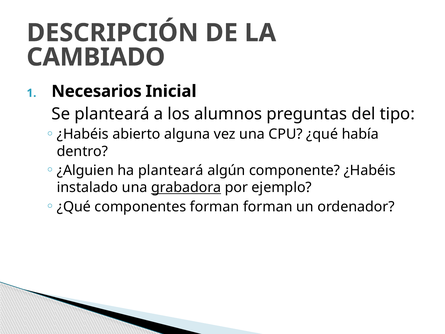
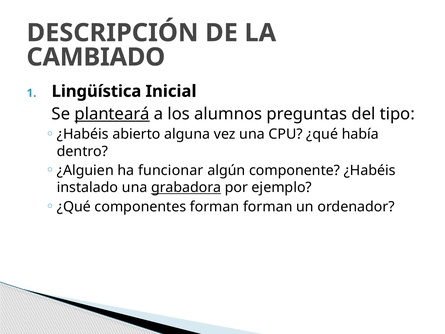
Necesarios: Necesarios -> Lingüística
planteará at (112, 114) underline: none -> present
ha planteará: planteará -> funcionar
